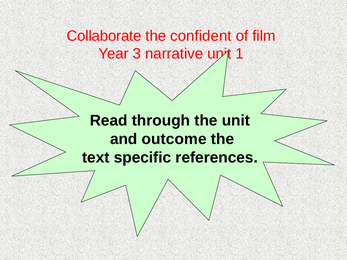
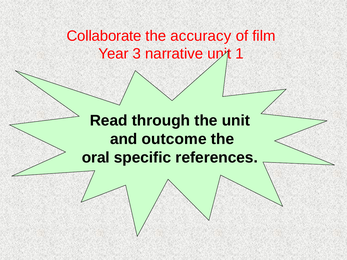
confident: confident -> accuracy
text: text -> oral
